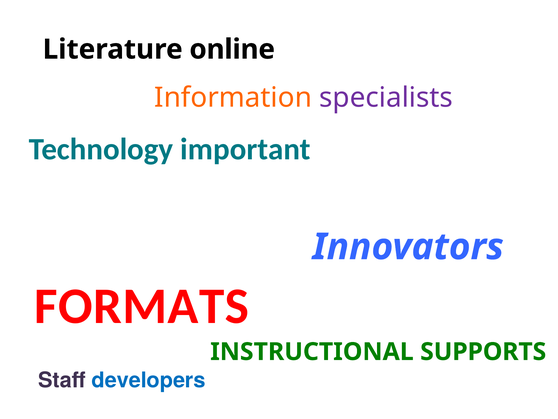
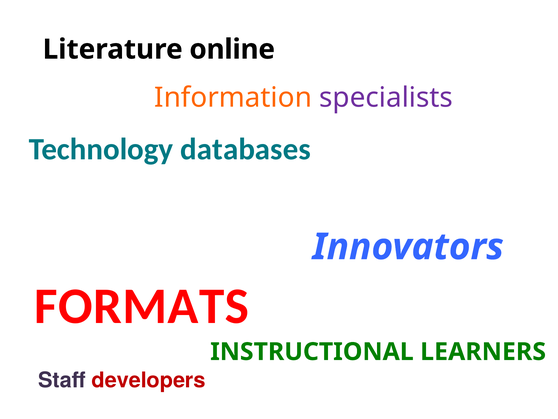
important: important -> databases
SUPPORTS: SUPPORTS -> LEARNERS
developers colour: blue -> red
